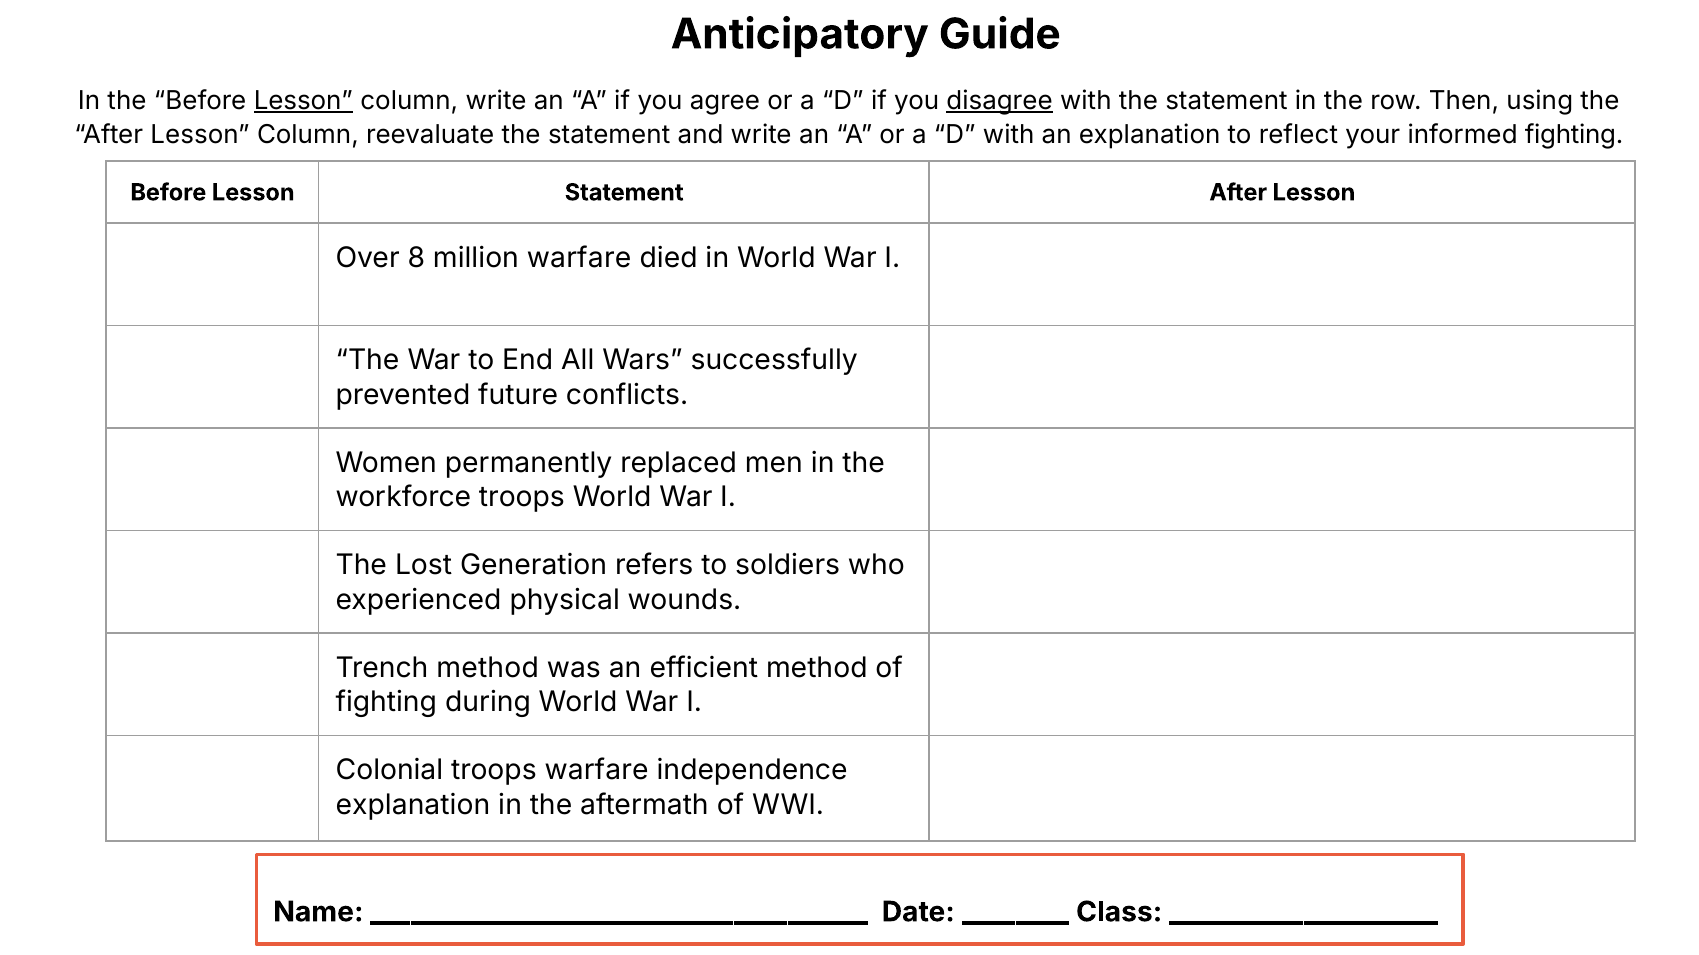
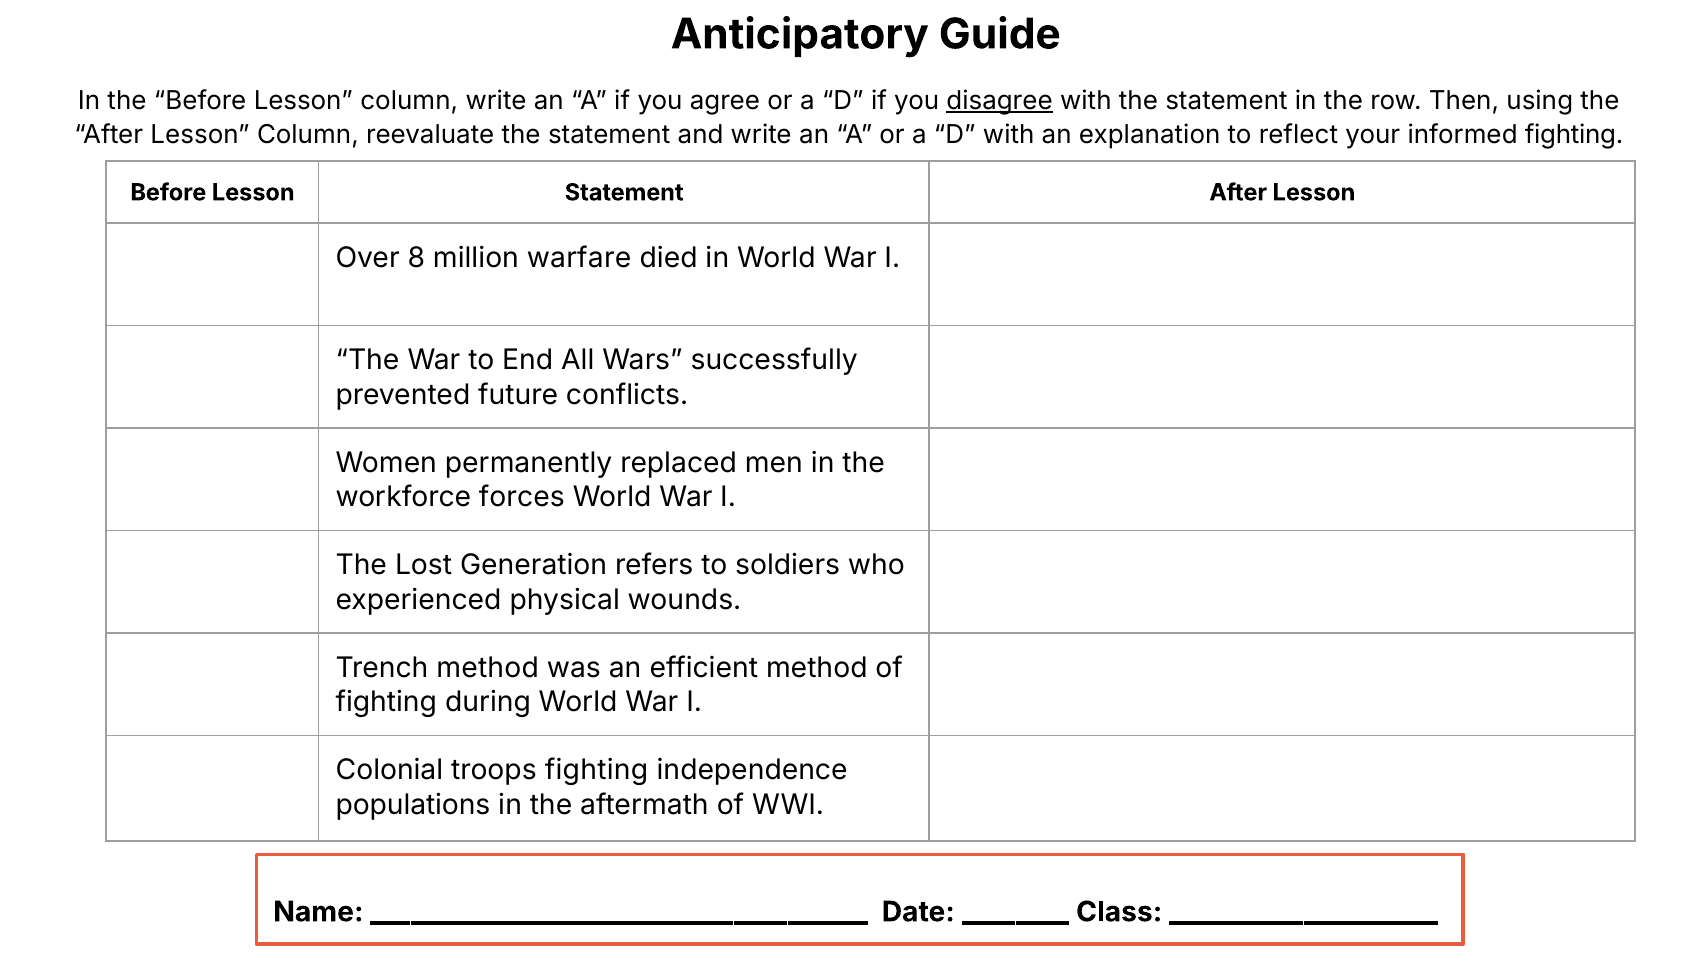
Lesson at (303, 101) underline: present -> none
workforce troops: troops -> forces
troops warfare: warfare -> fighting
explanation at (413, 805): explanation -> populations
